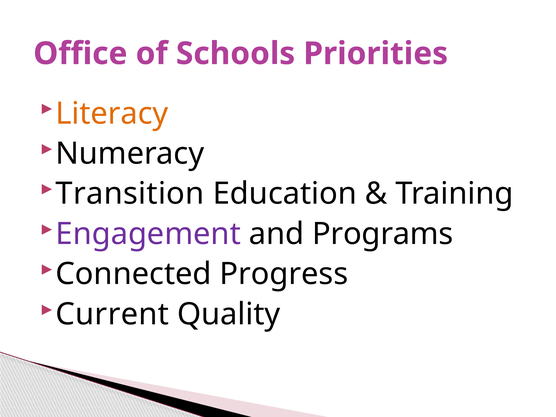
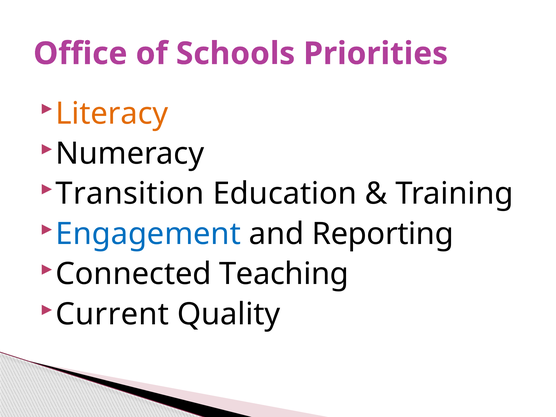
Engagement colour: purple -> blue
Programs: Programs -> Reporting
Progress: Progress -> Teaching
